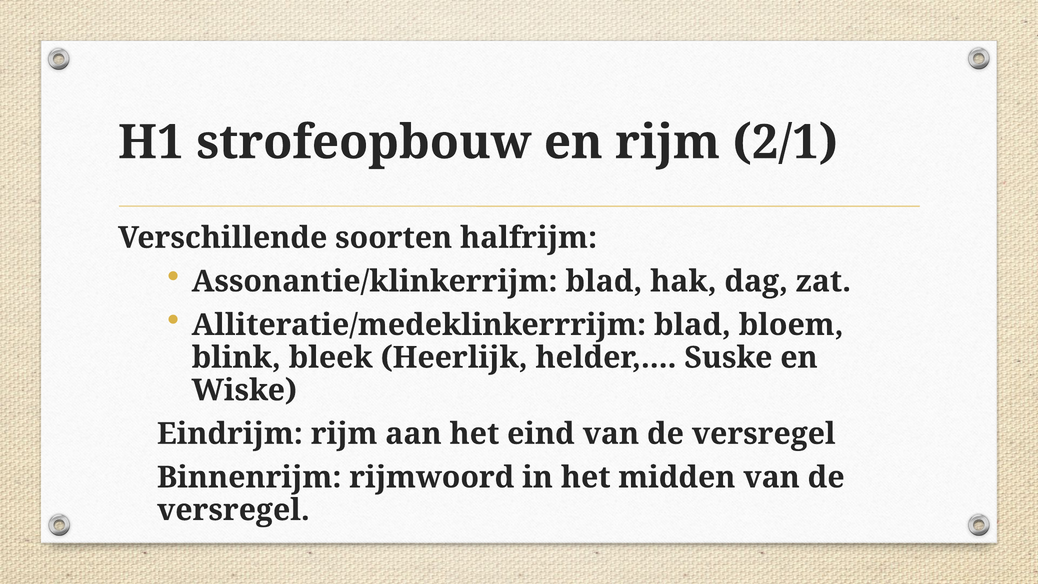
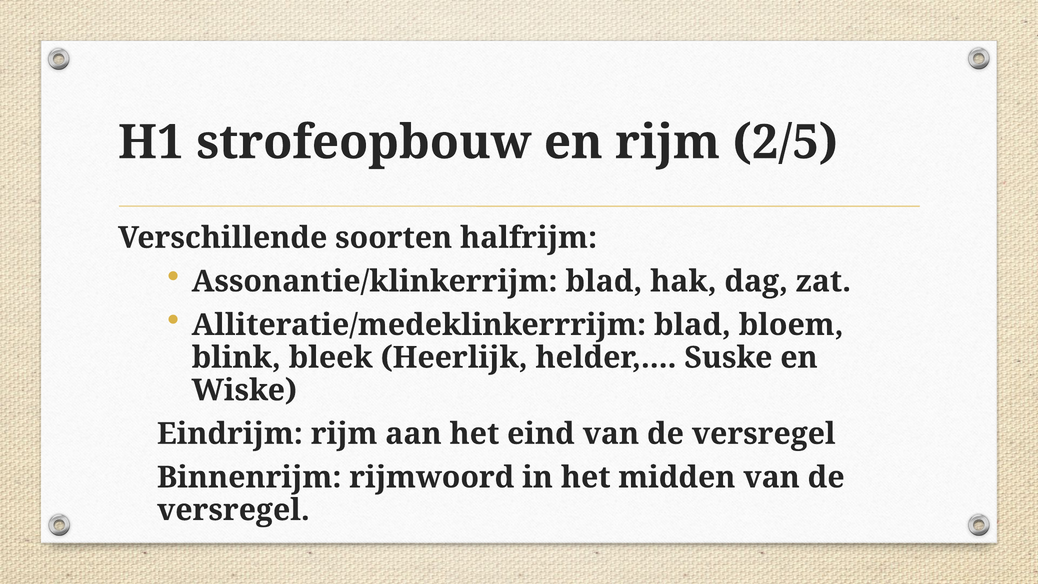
2/1: 2/1 -> 2/5
